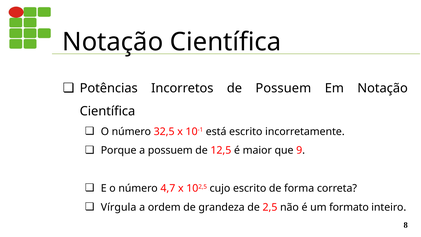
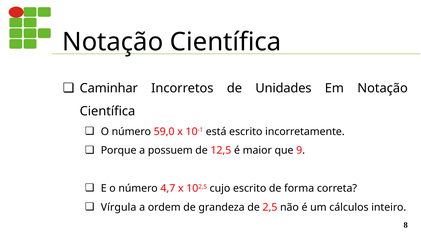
Potências: Potências -> Caminhar
de Possuem: Possuem -> Unidades
32,5: 32,5 -> 59,0
formato: formato -> cálculos
